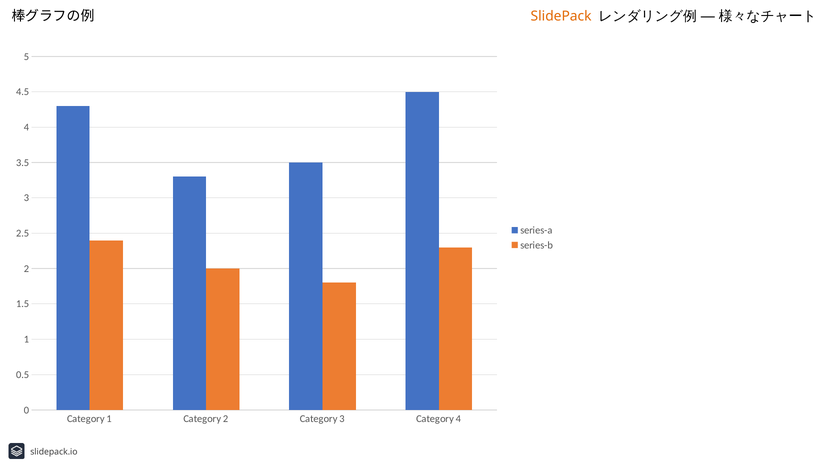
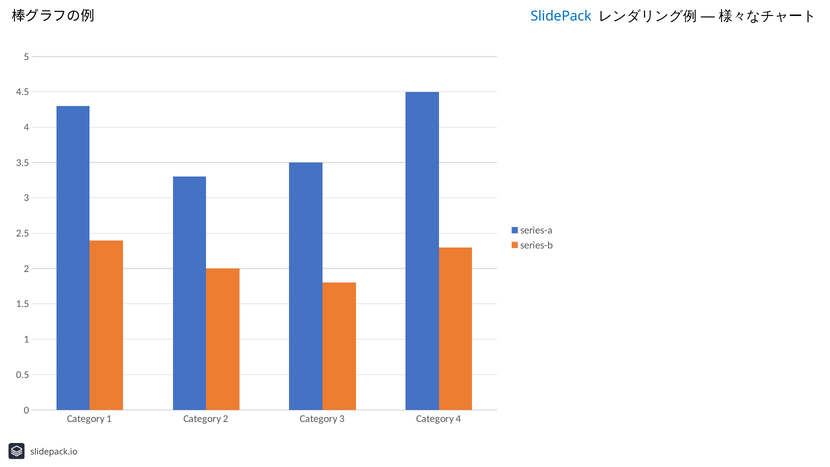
SlidePack colour: orange -> blue
